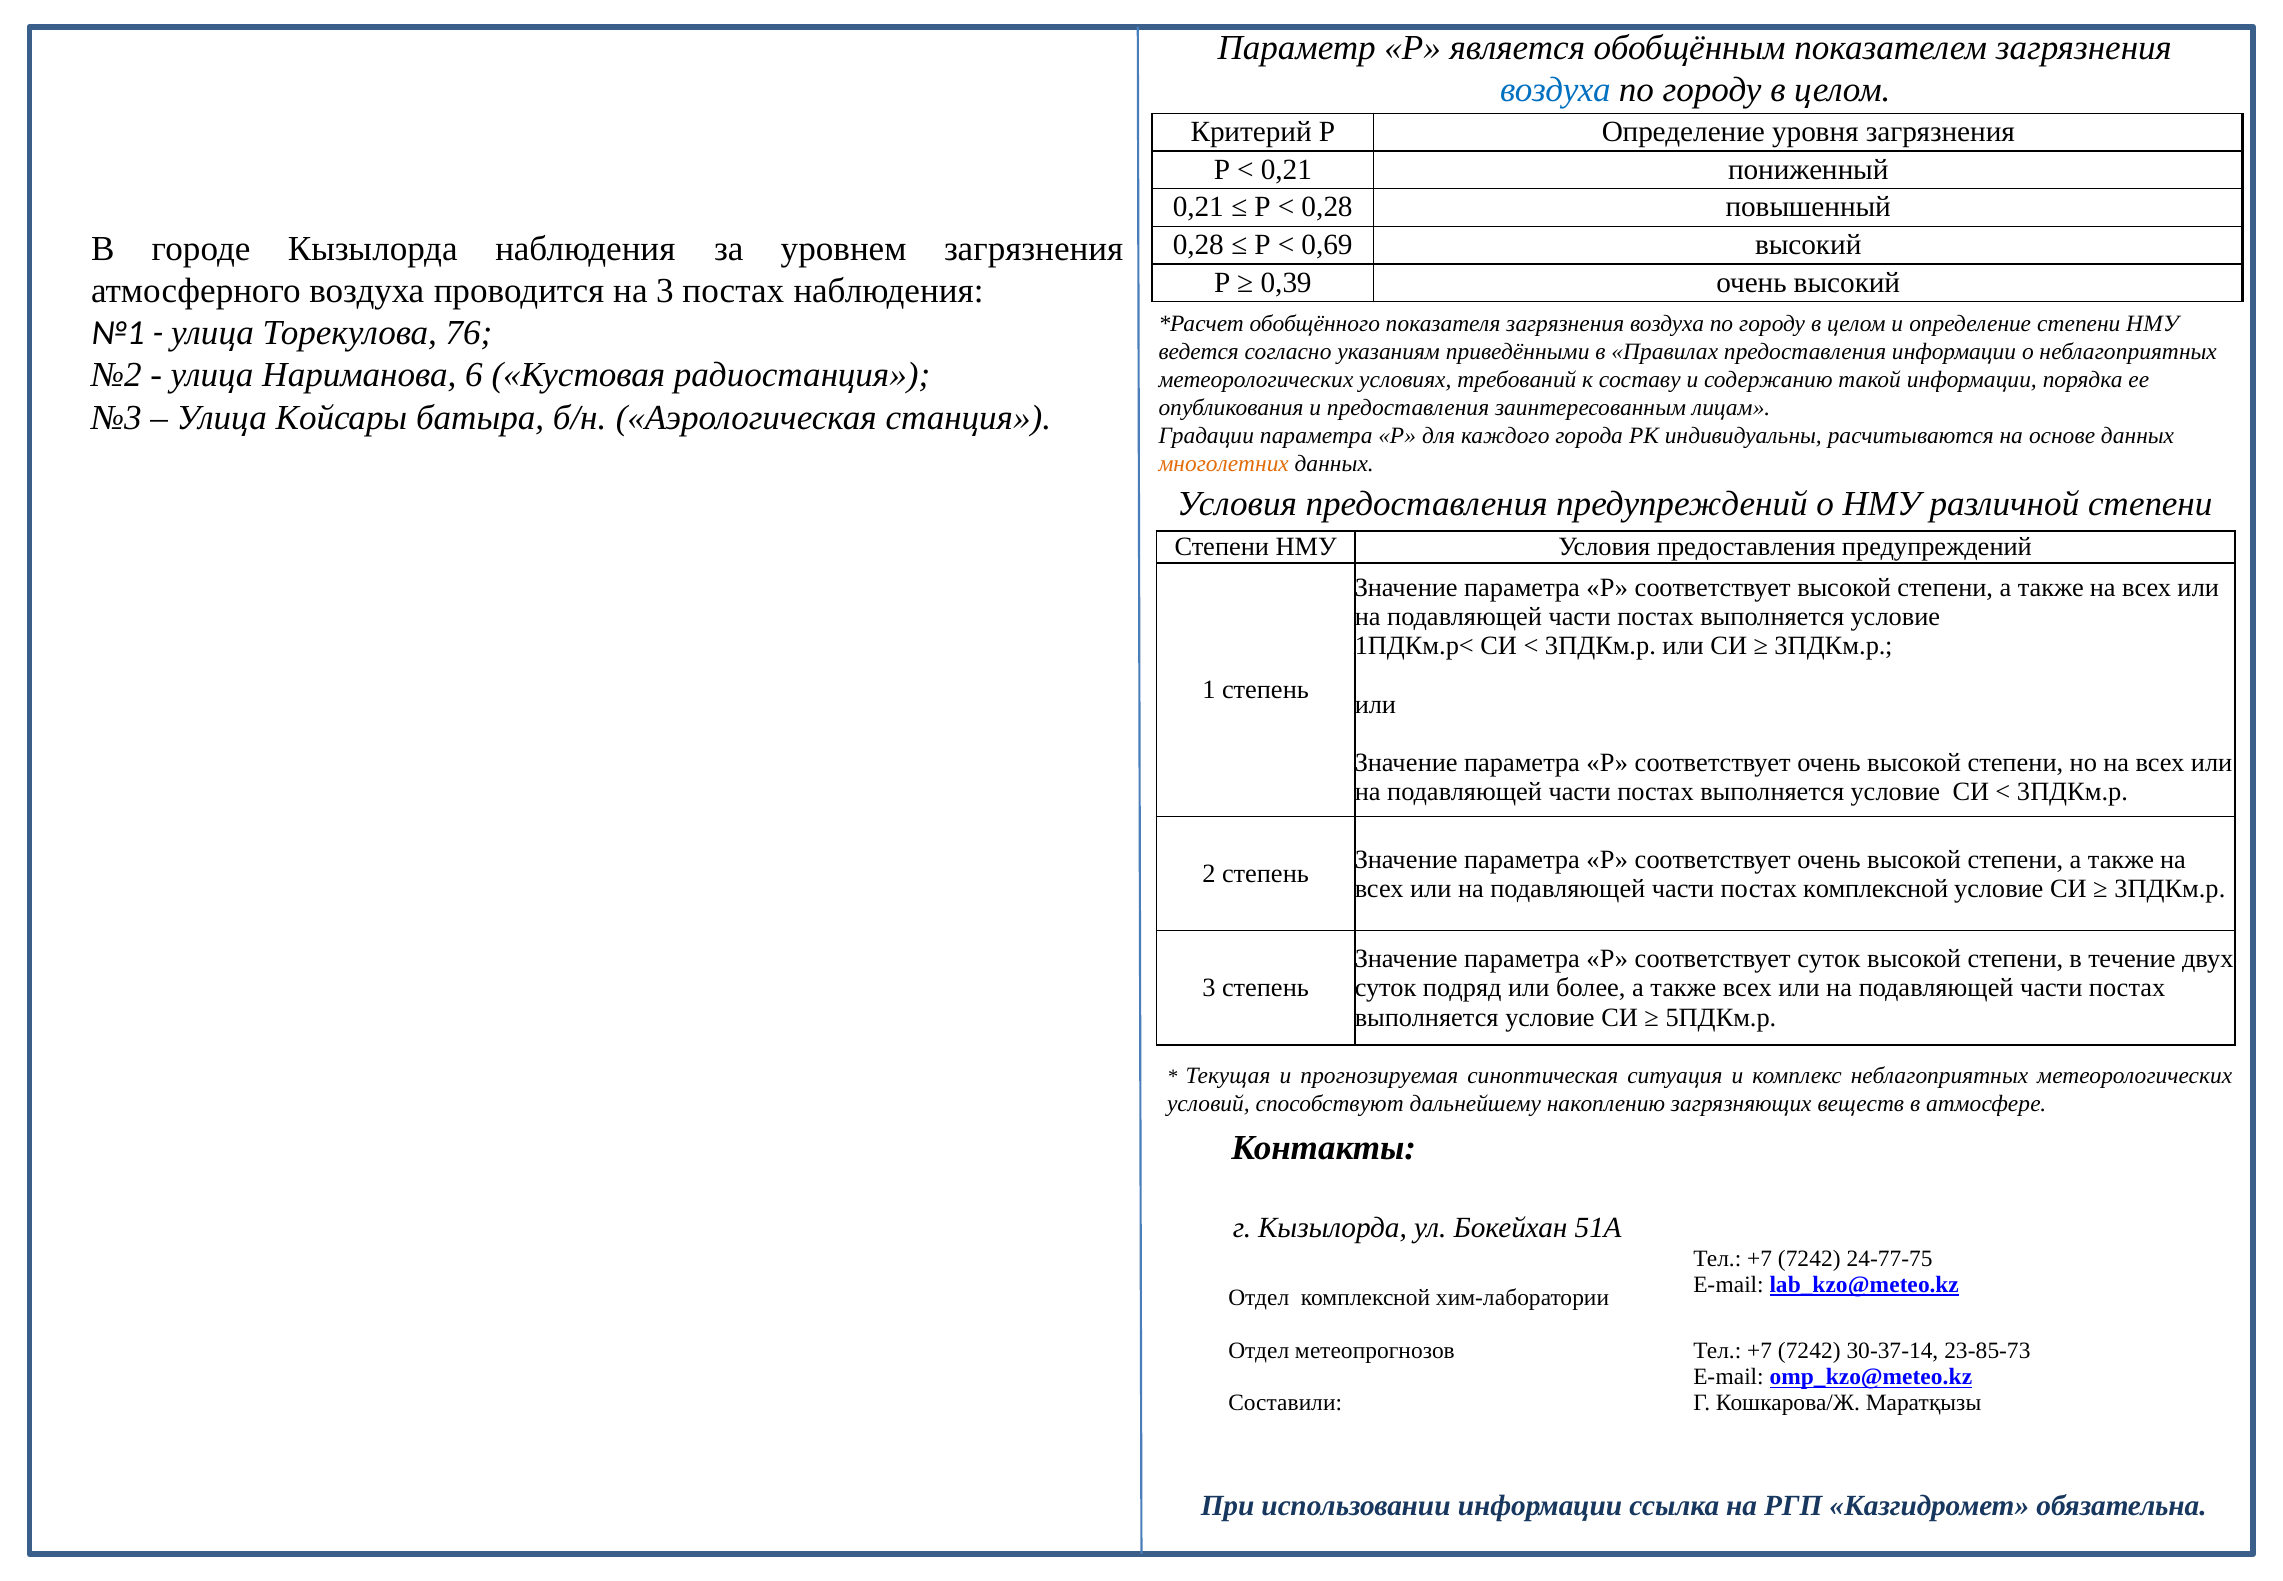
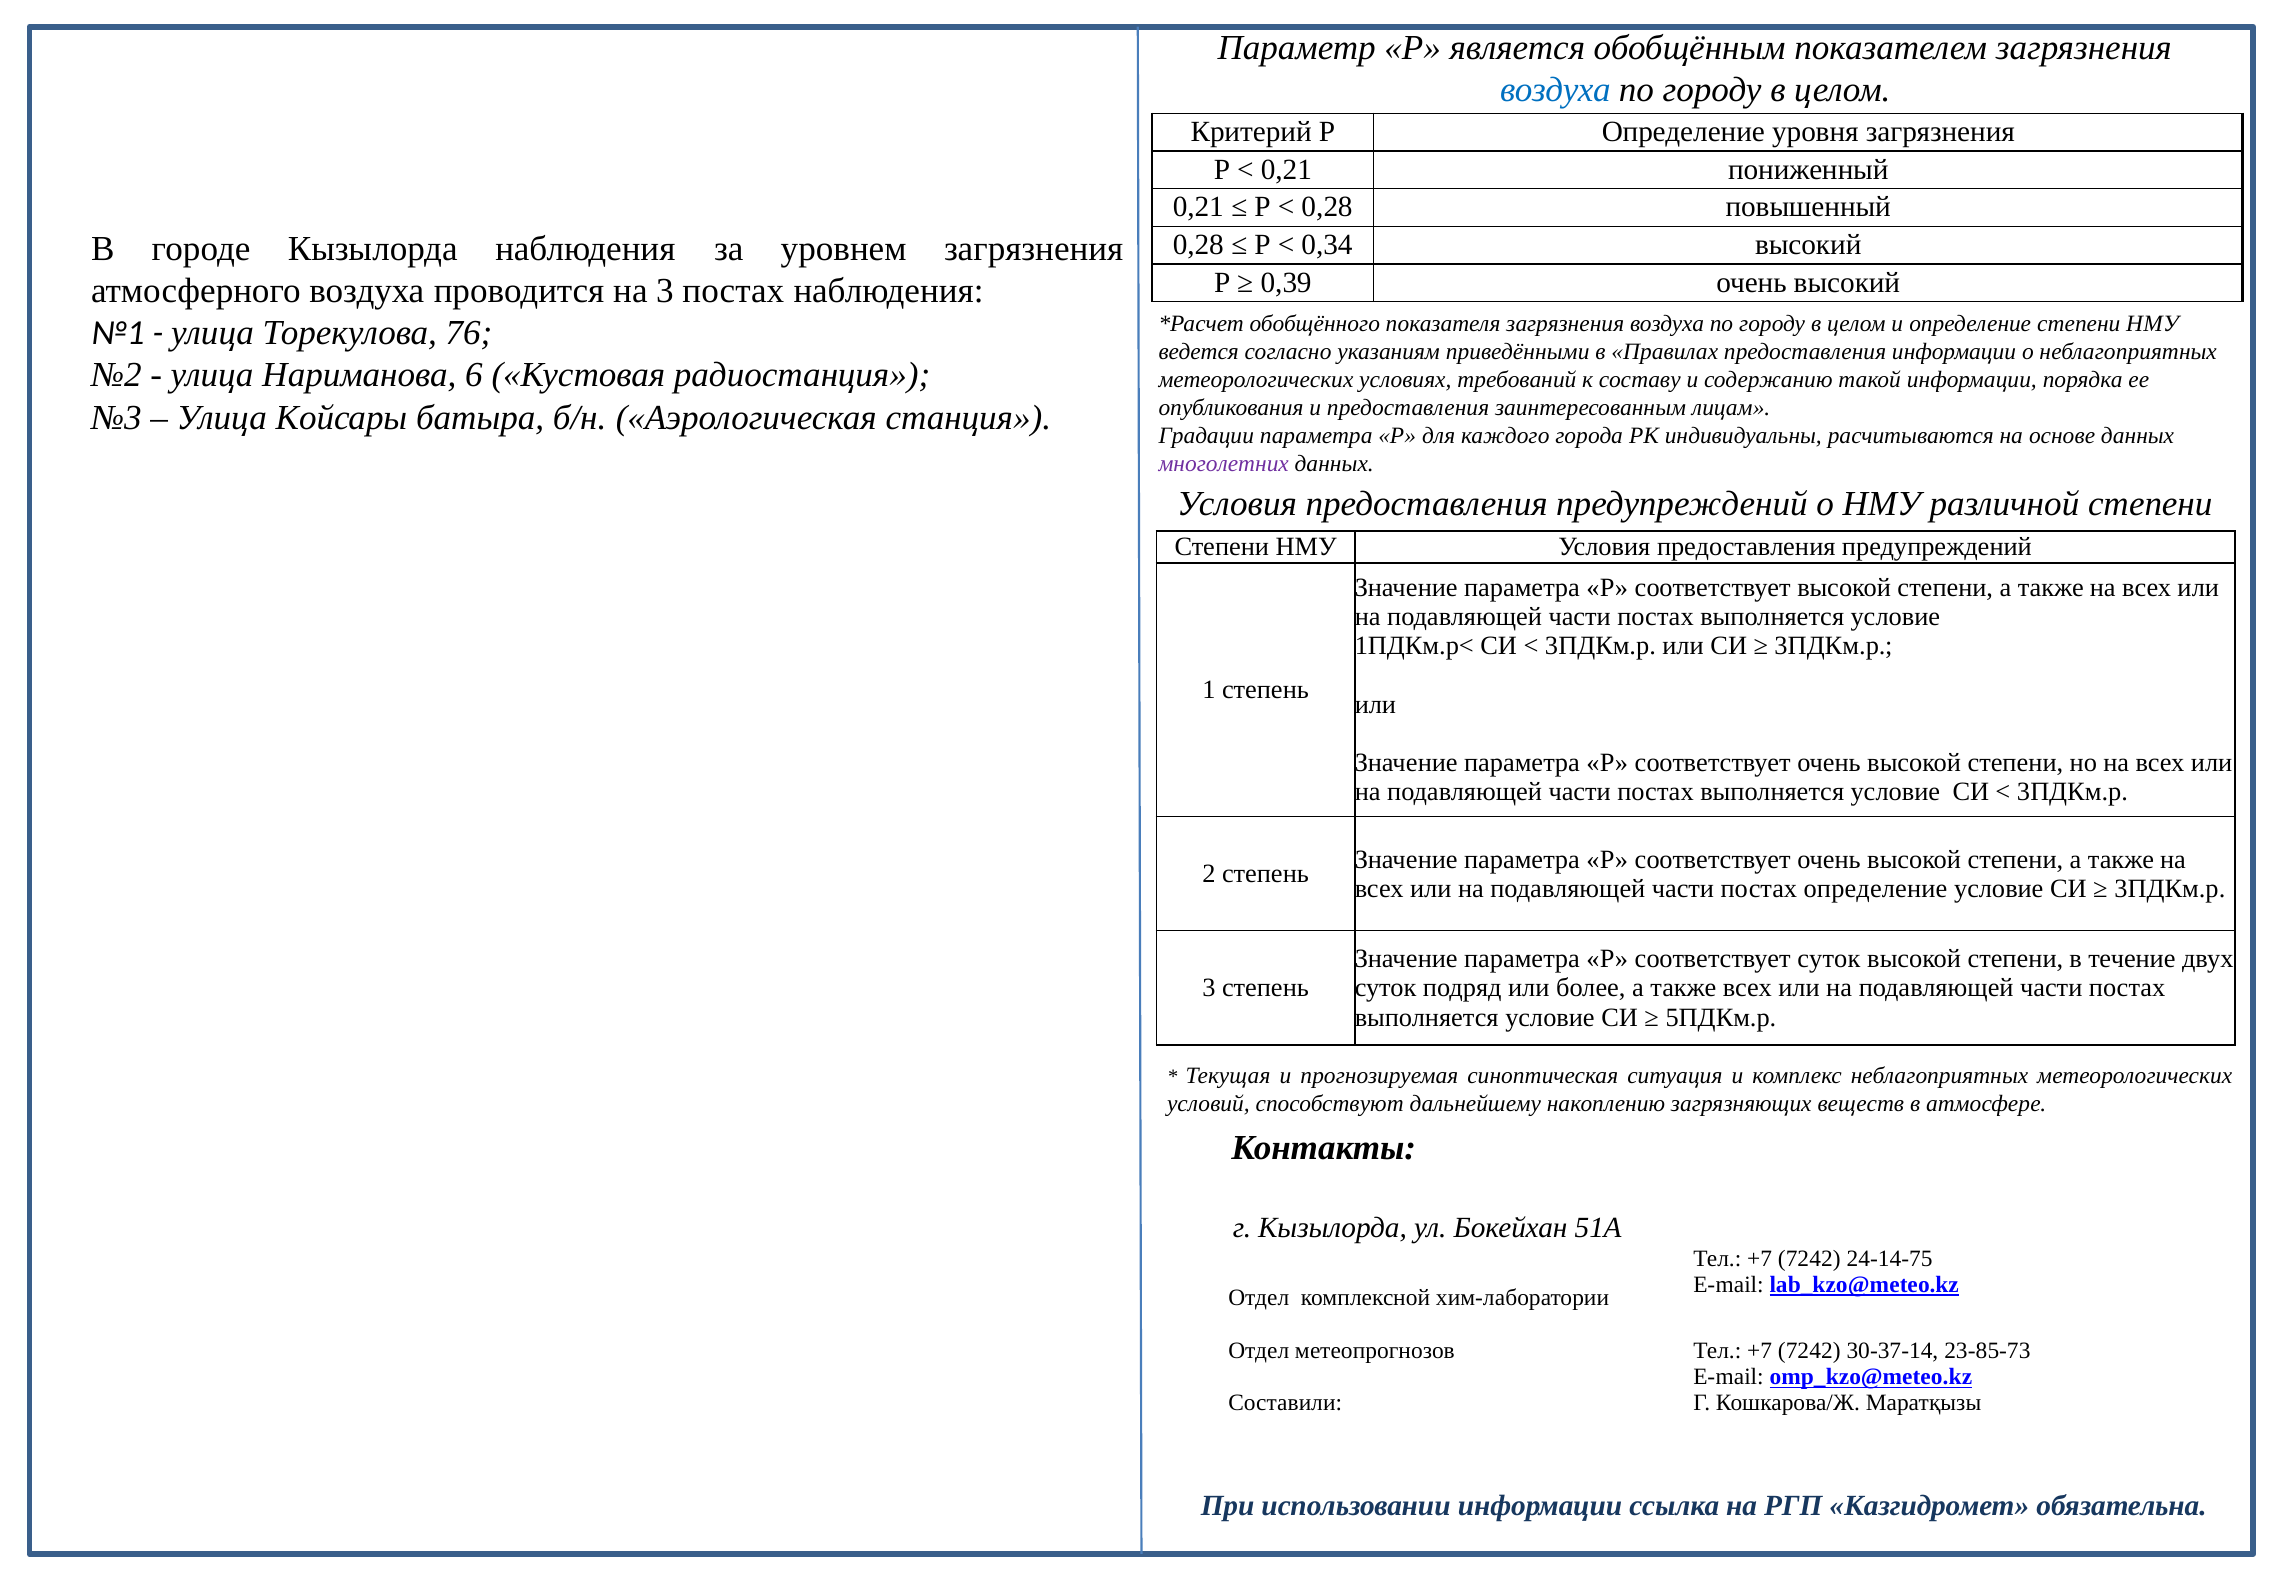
0,69: 0,69 -> 0,34
многолетних colour: orange -> purple
постах комплексной: комплексной -> определение
24-77-75: 24-77-75 -> 24-14-75
